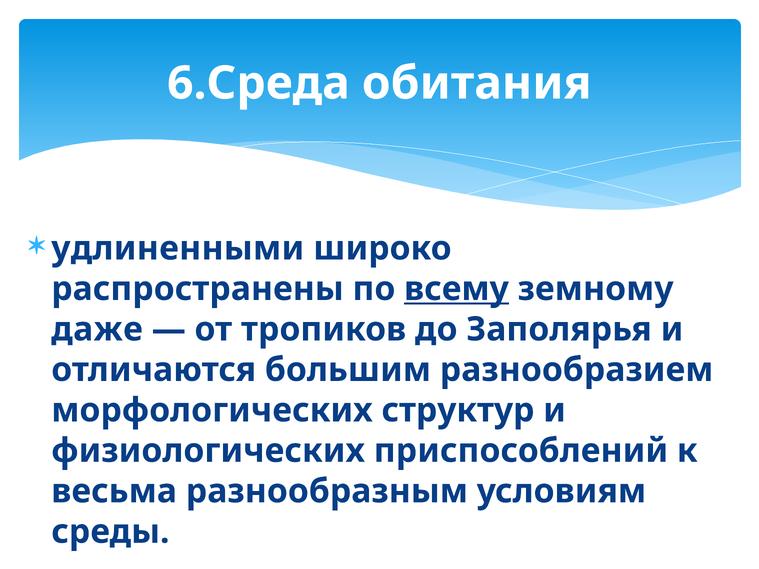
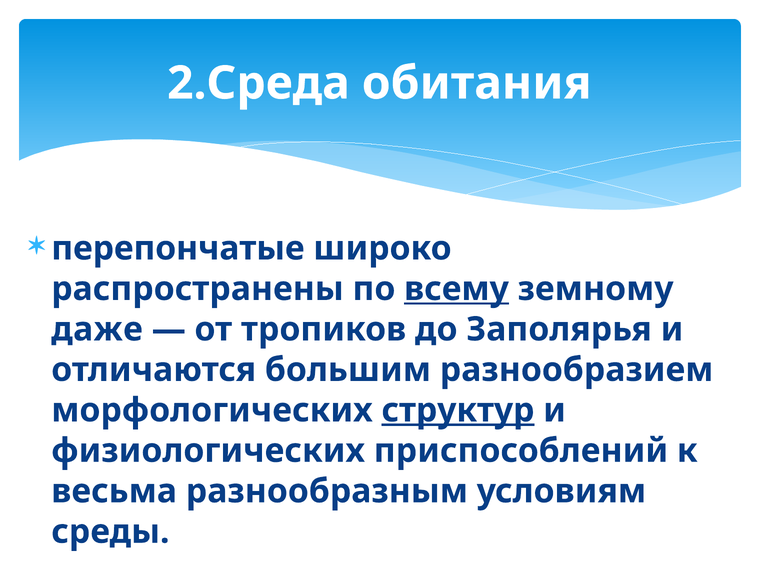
6.Среда: 6.Среда -> 2.Среда
удлиненными: удлиненными -> перепончатые
структур underline: none -> present
